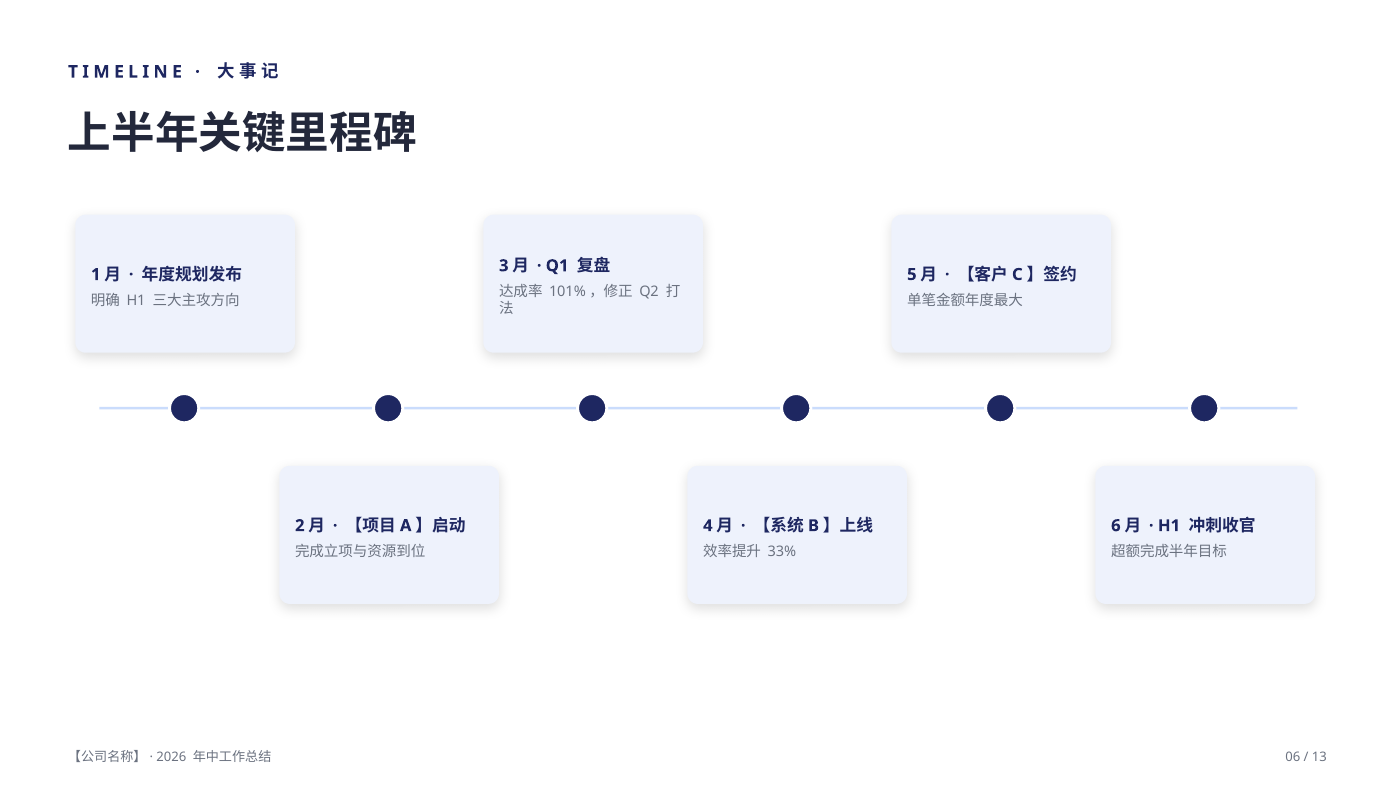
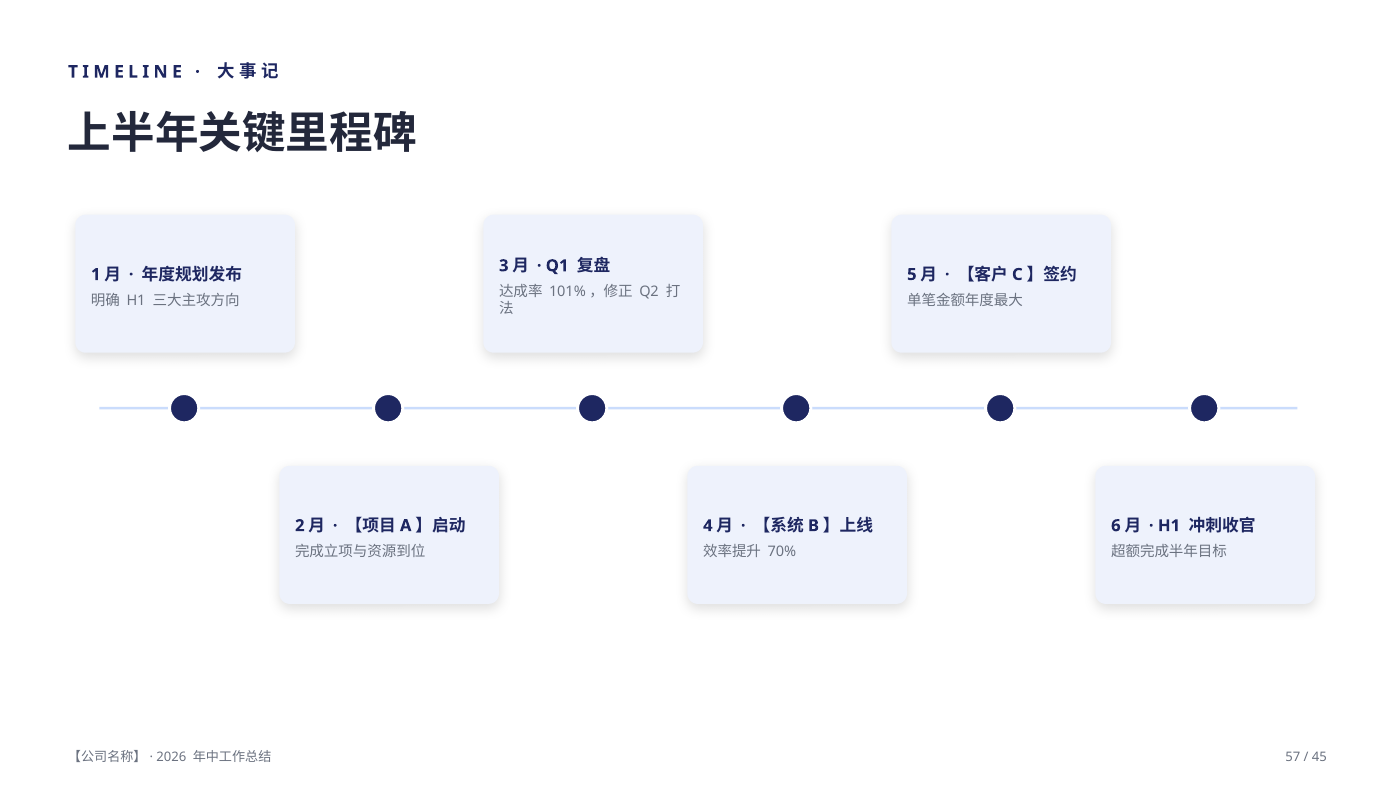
33%: 33% -> 70%
06: 06 -> 57
13: 13 -> 45
